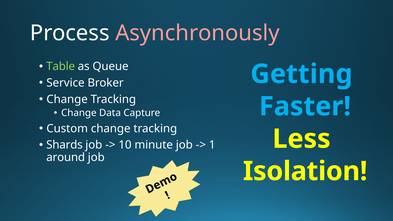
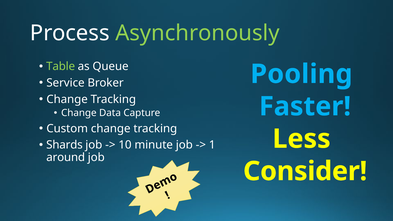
Asynchronously colour: pink -> light green
Getting: Getting -> Pooling
Isolation: Isolation -> Consider
